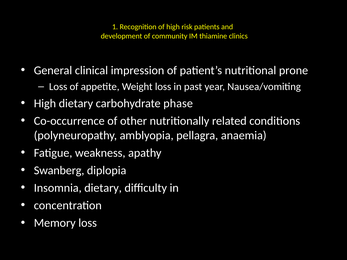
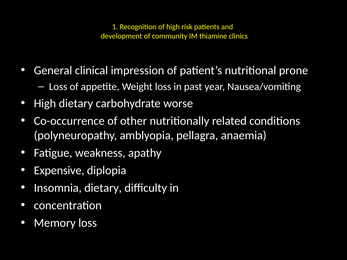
phase: phase -> worse
Swanberg: Swanberg -> Expensive
